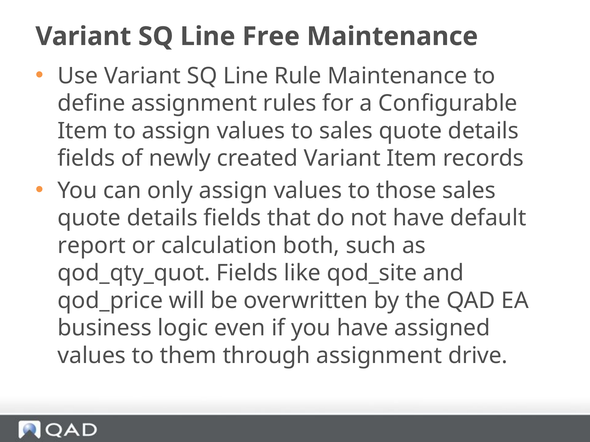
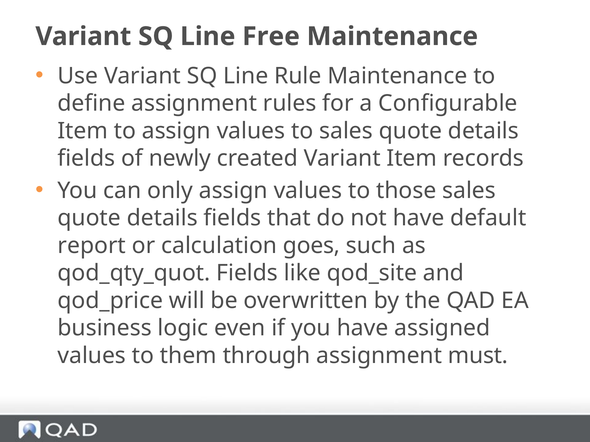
both: both -> goes
drive: drive -> must
